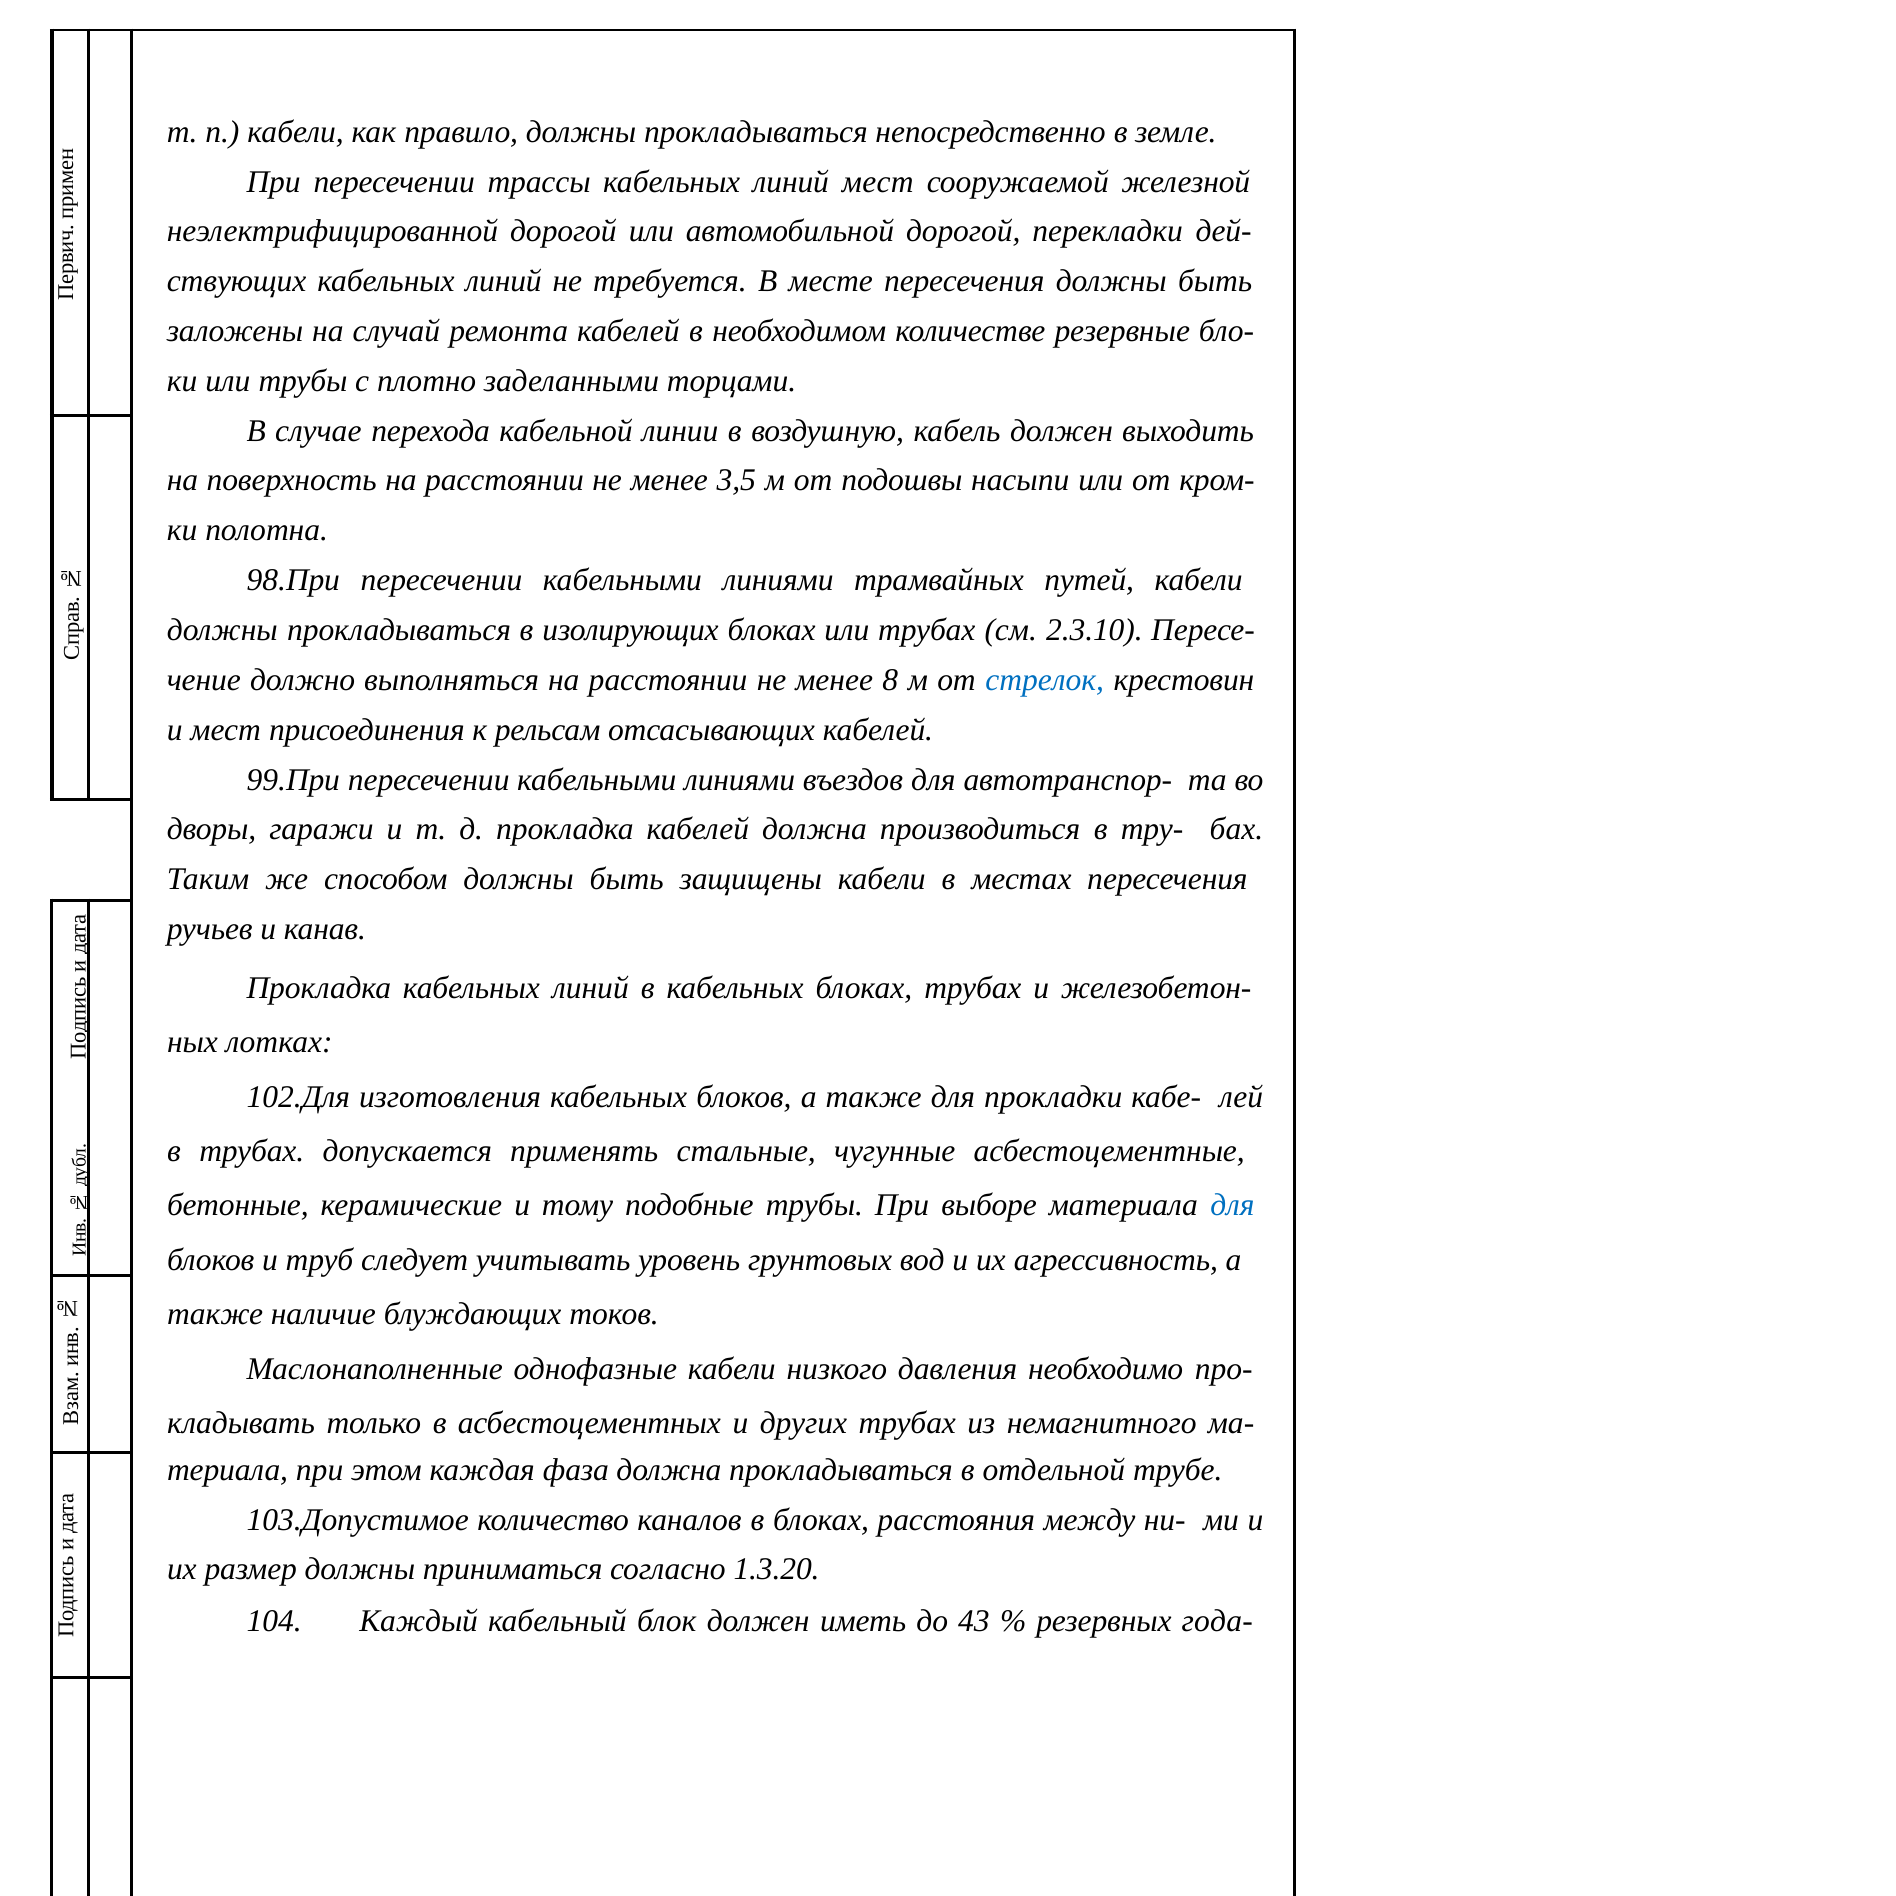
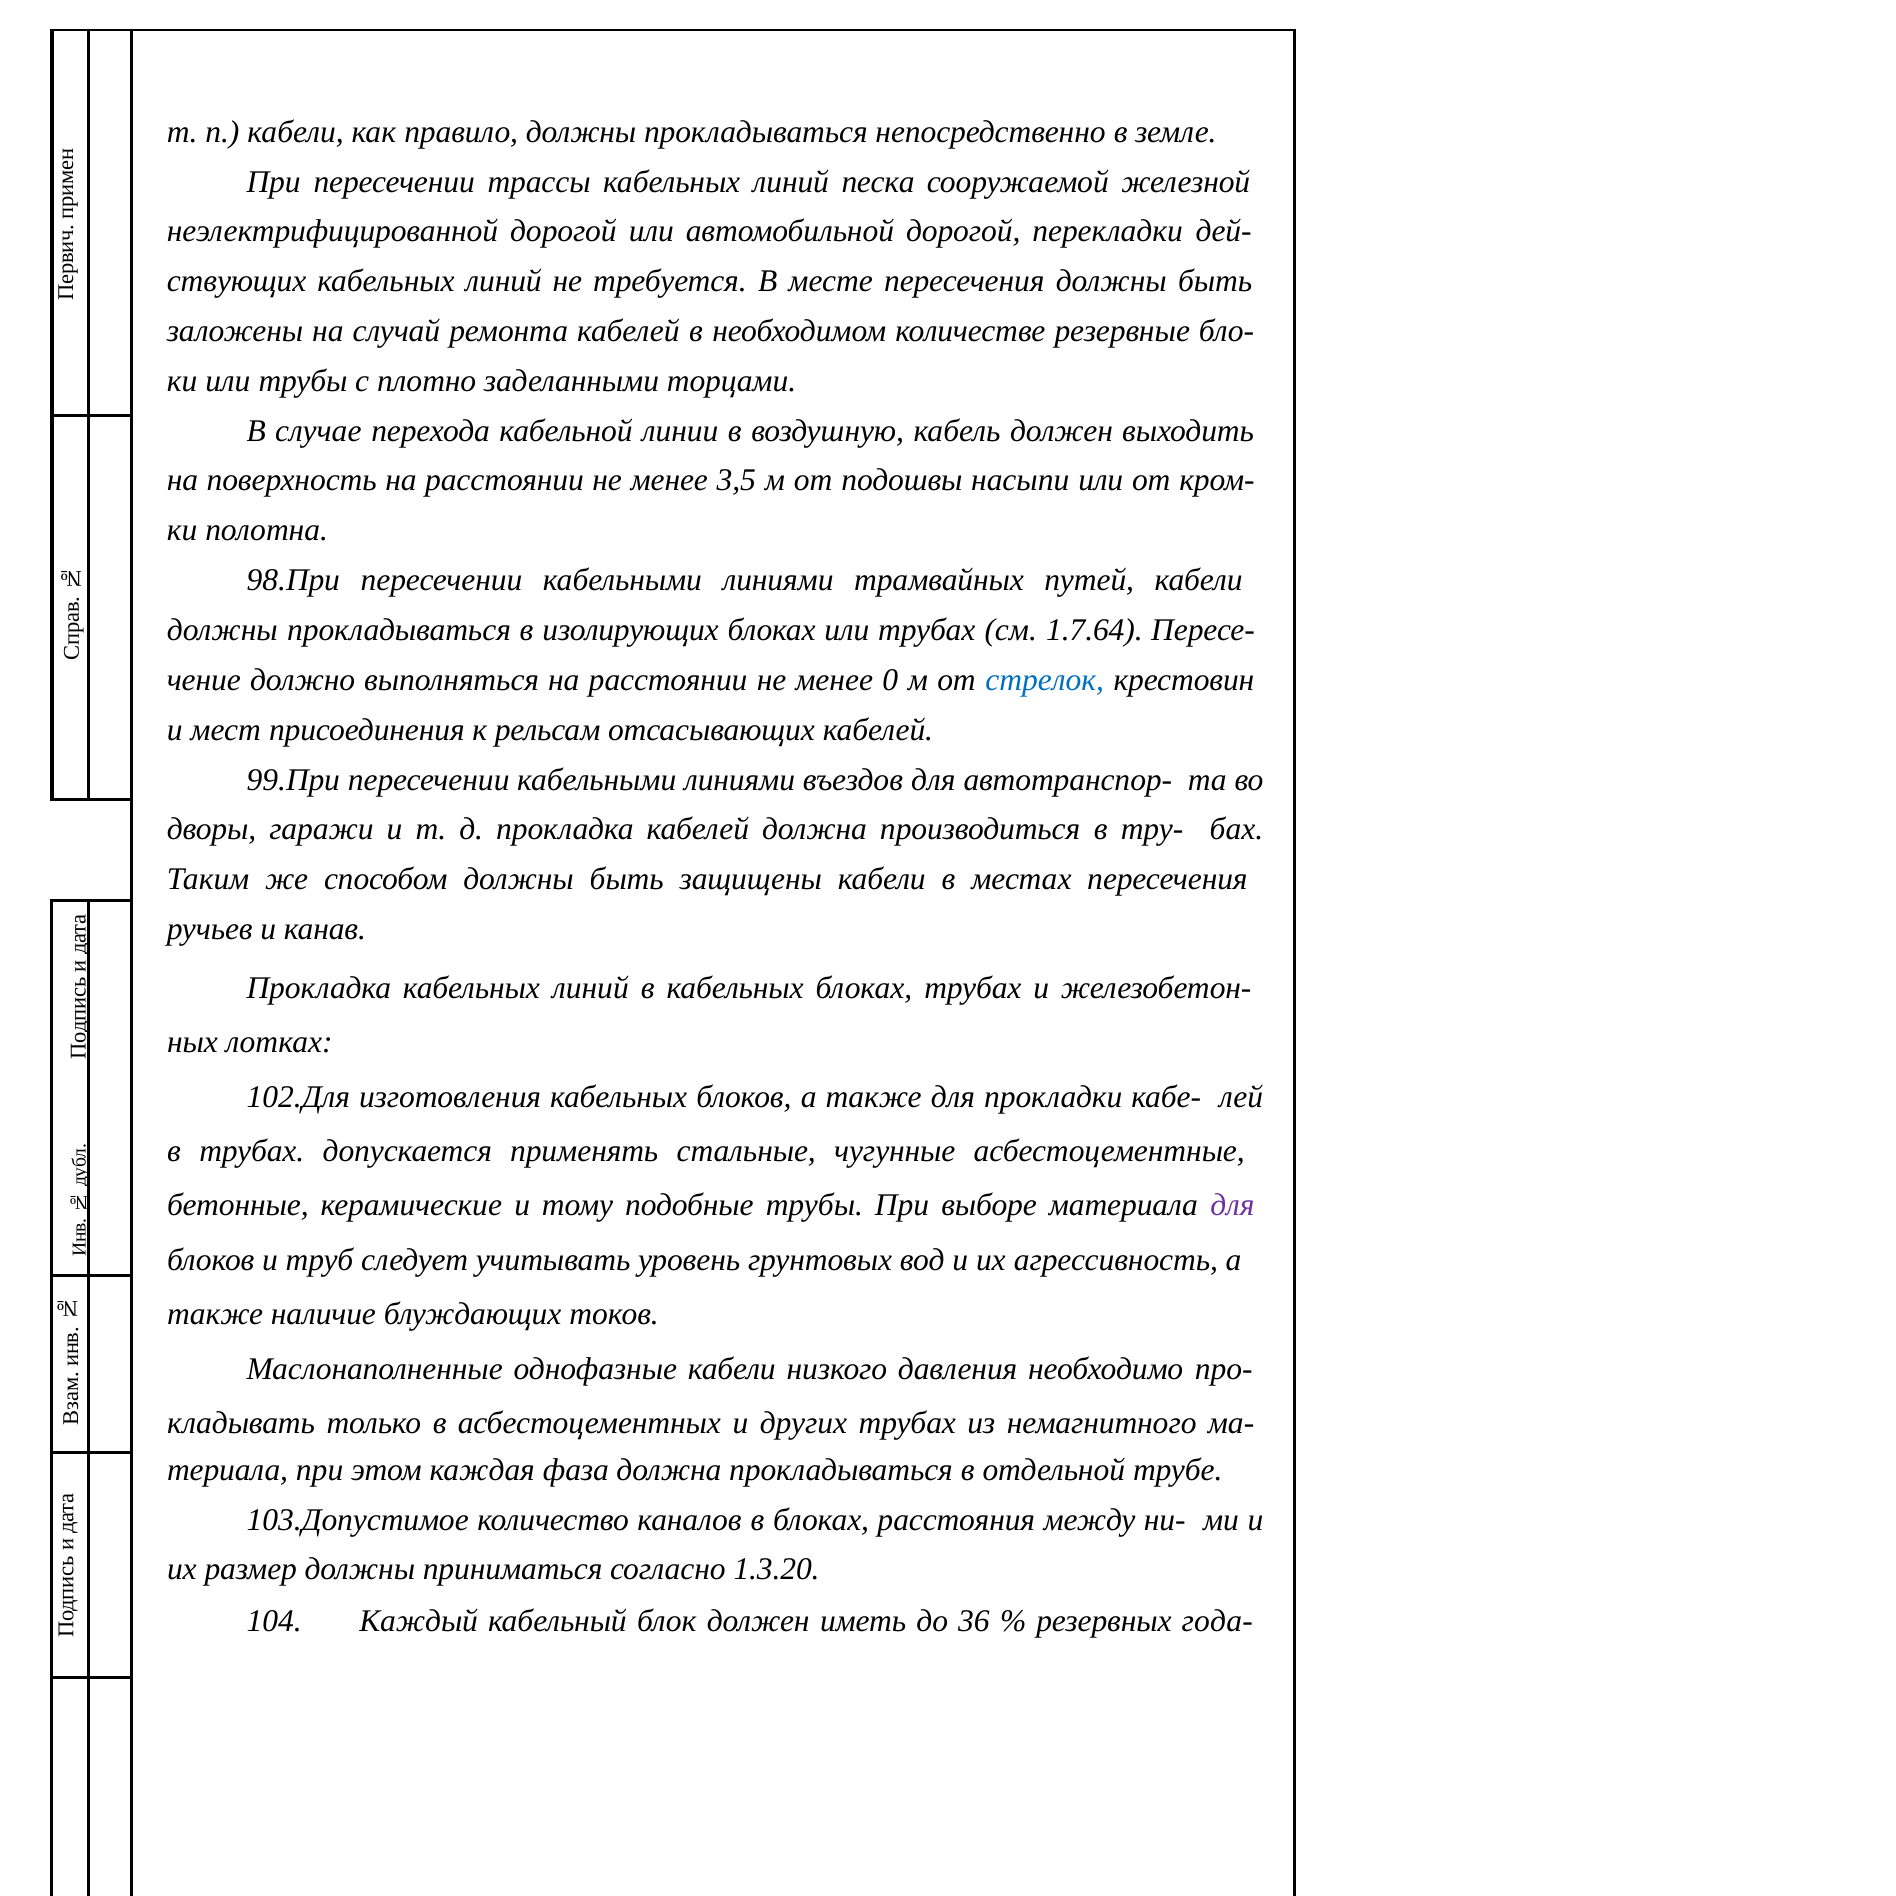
линий мест: мест -> песка
2.3.10: 2.3.10 -> 1.7.64
8: 8 -> 0
для at (1232, 1205) colour: blue -> purple
43: 43 -> 36
